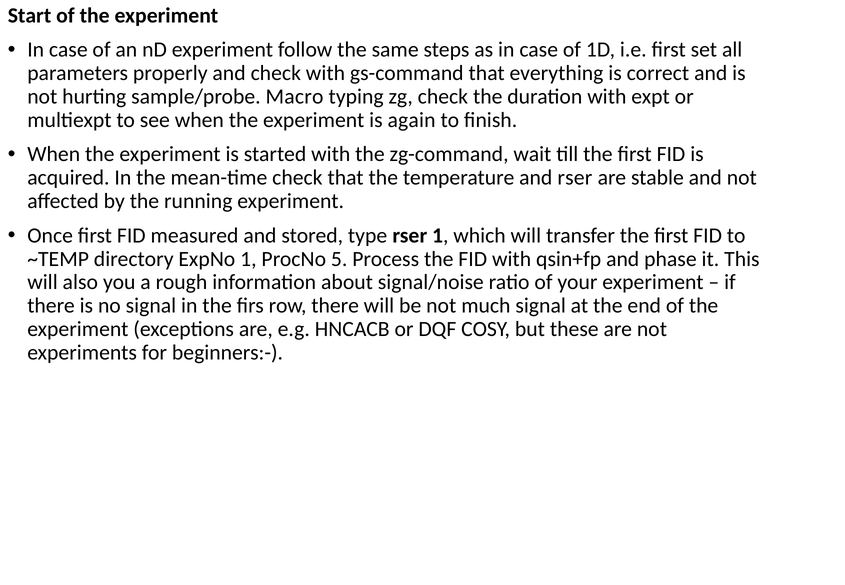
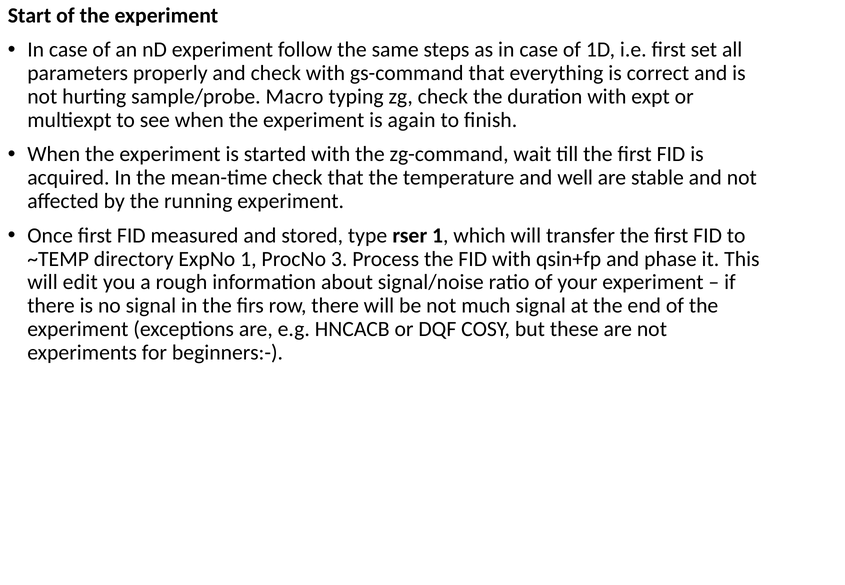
and rser: rser -> well
5: 5 -> 3
also: also -> edit
